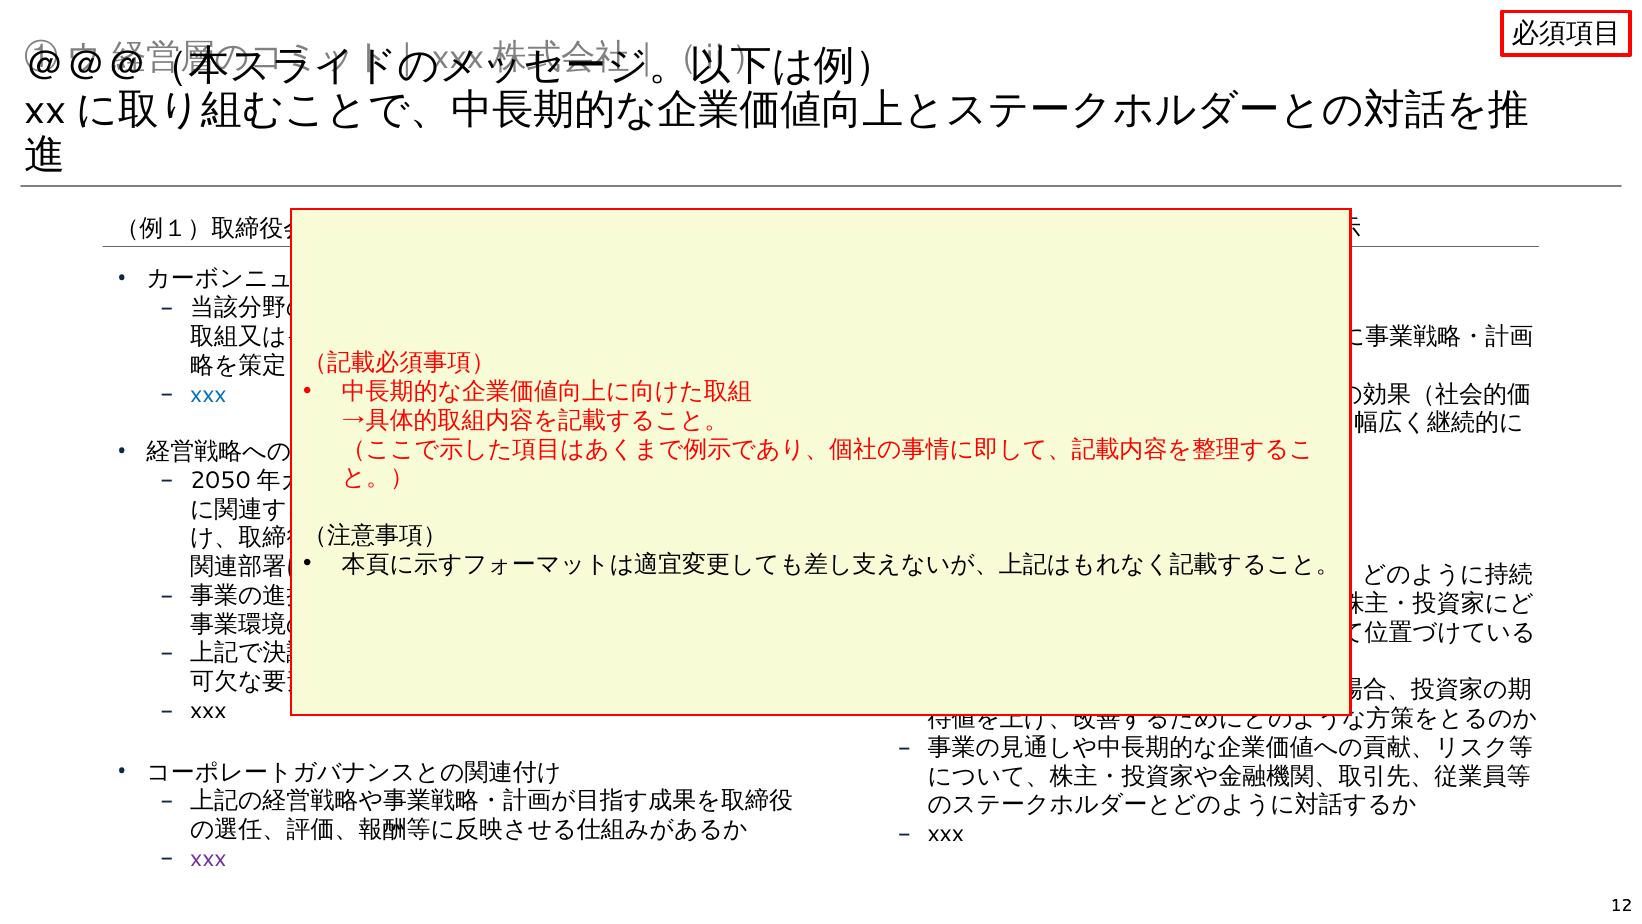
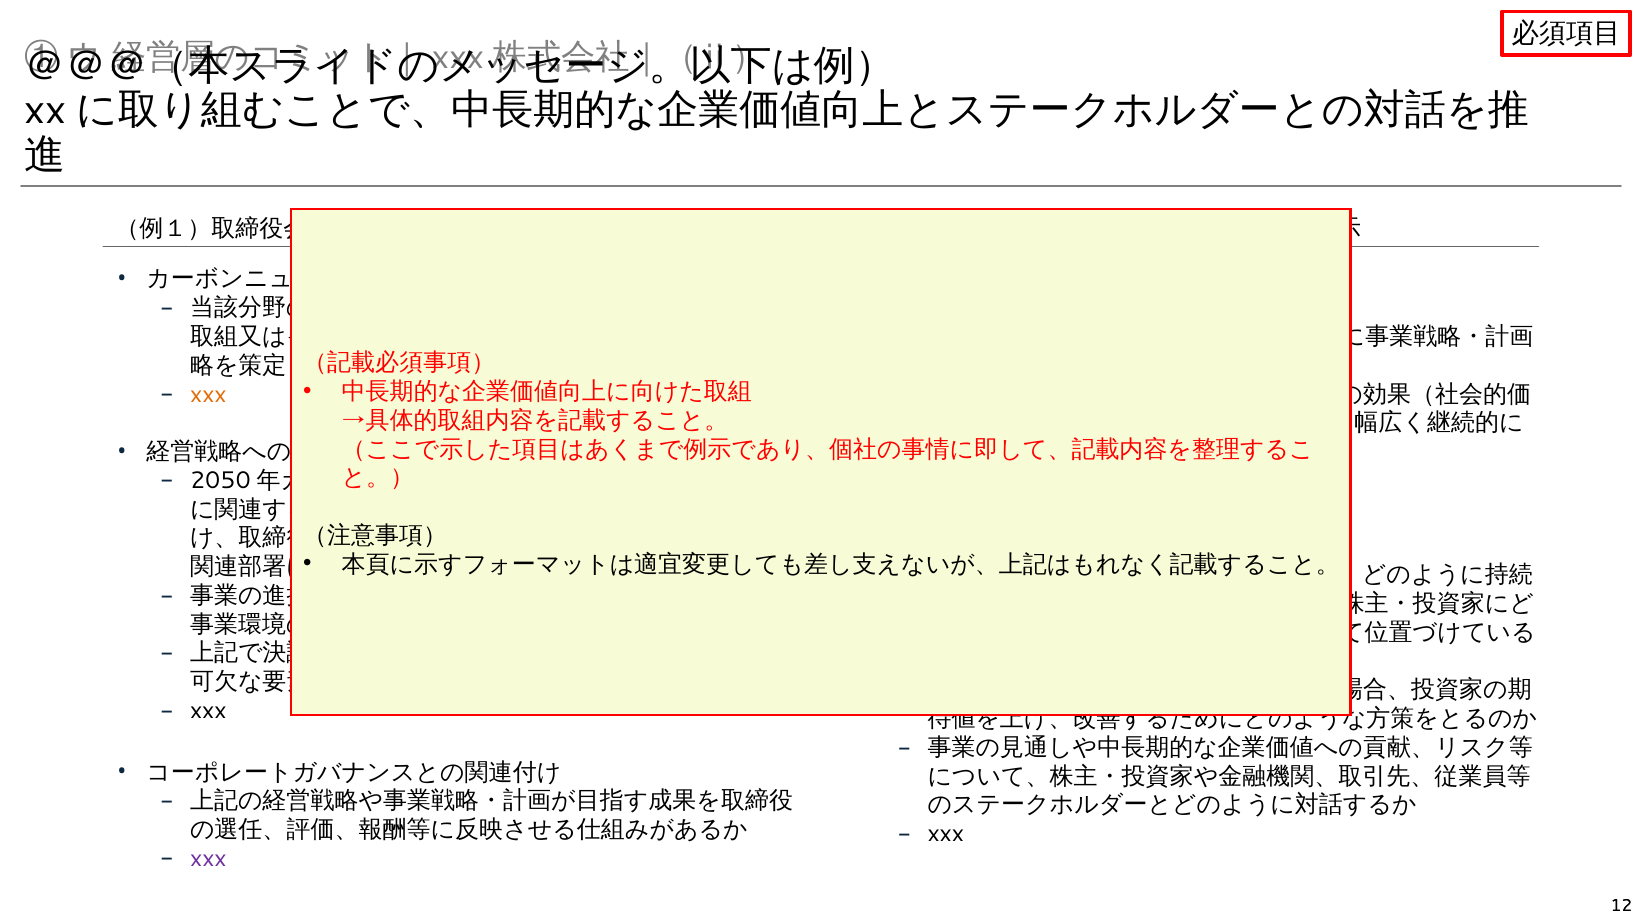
xxx at (208, 394) colour: blue -> orange
